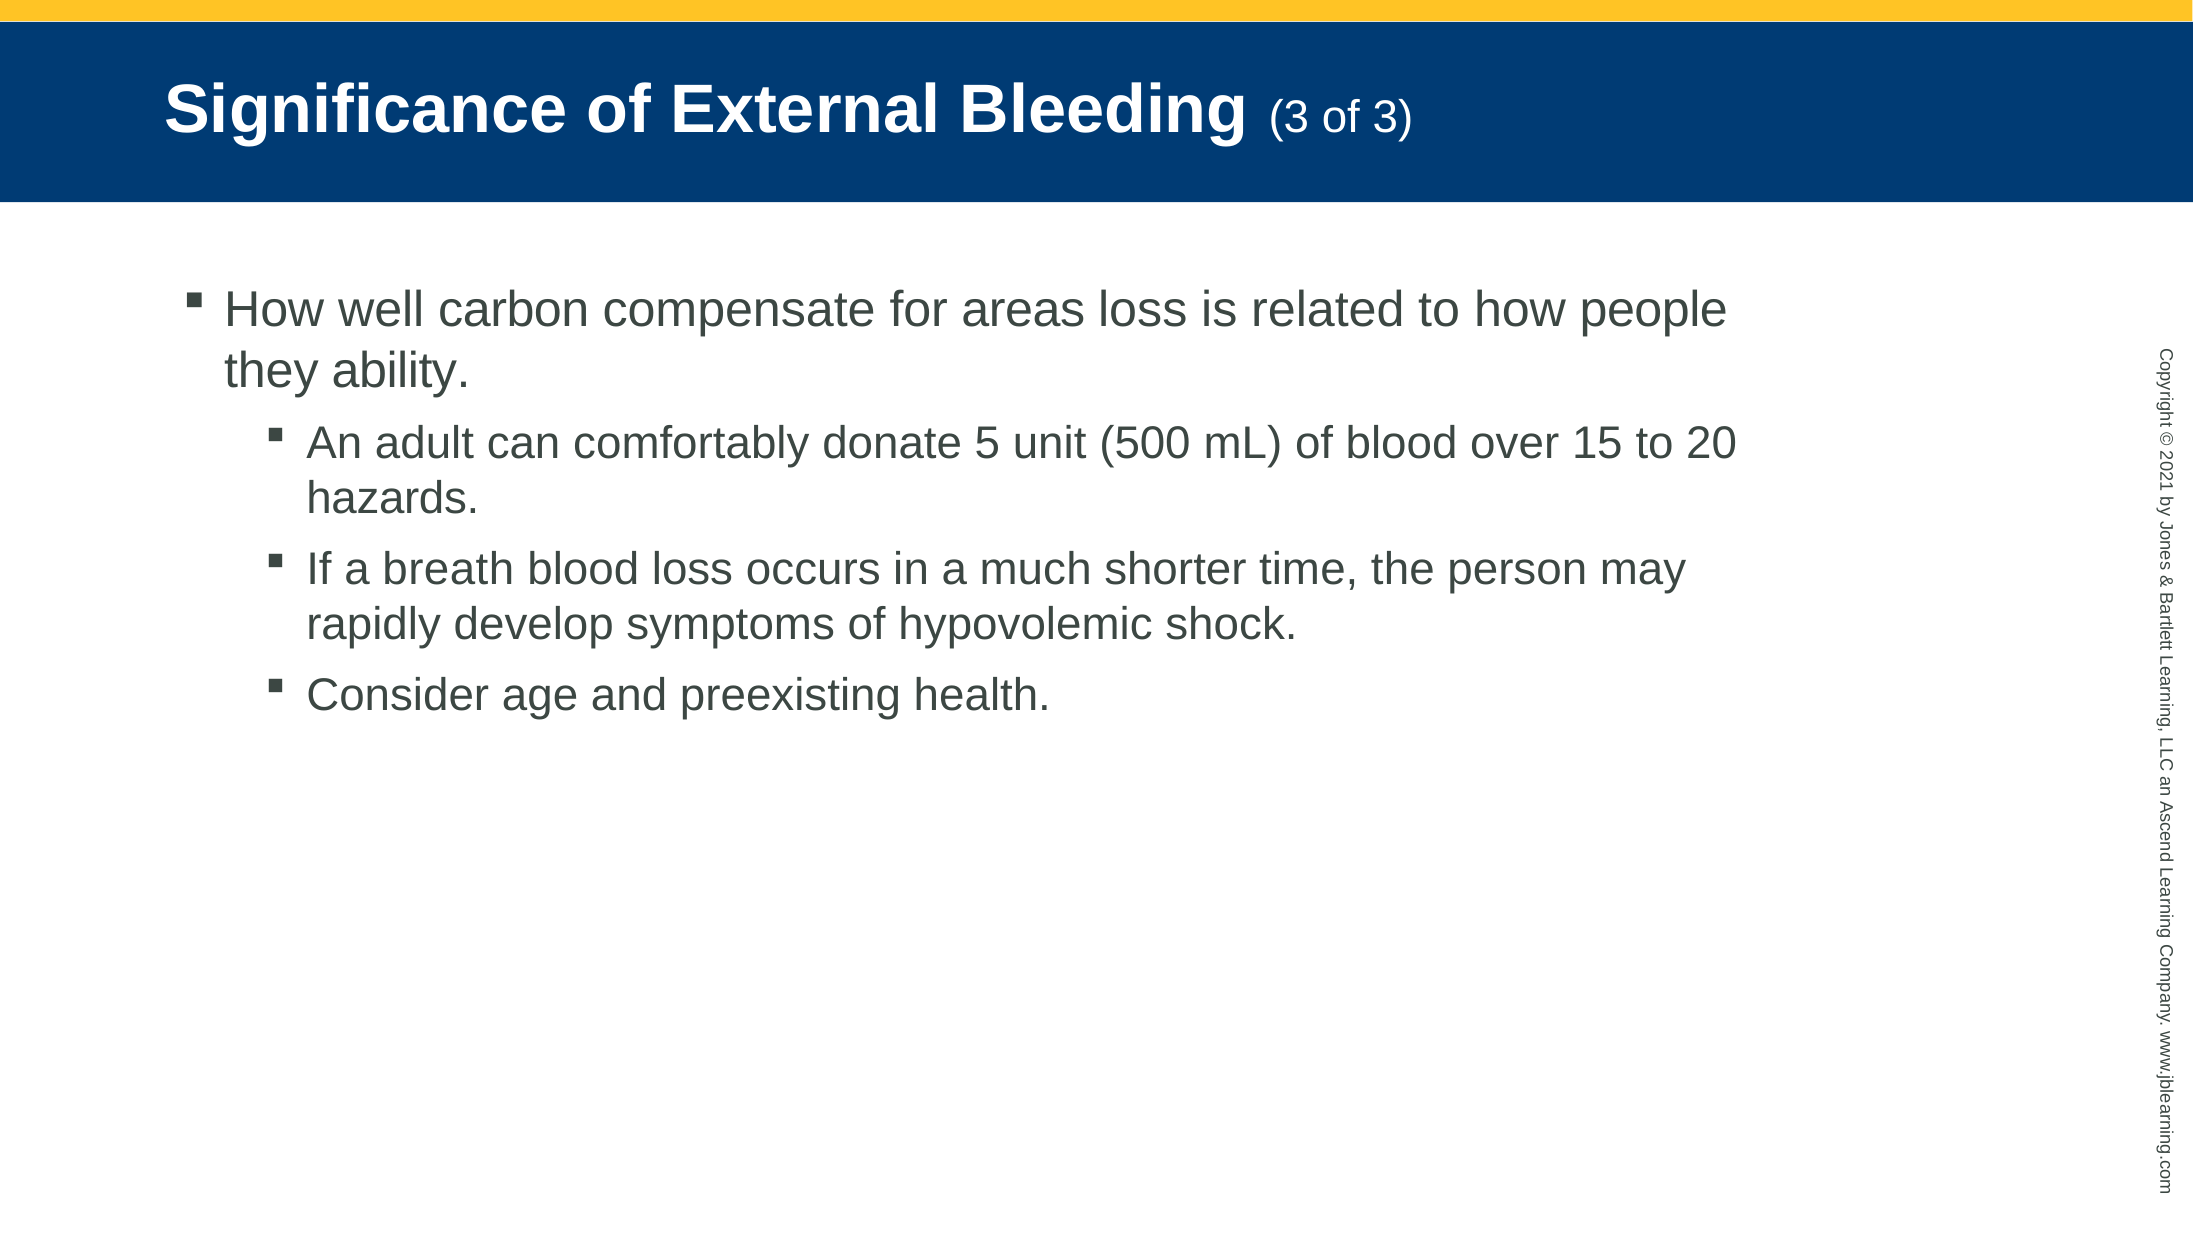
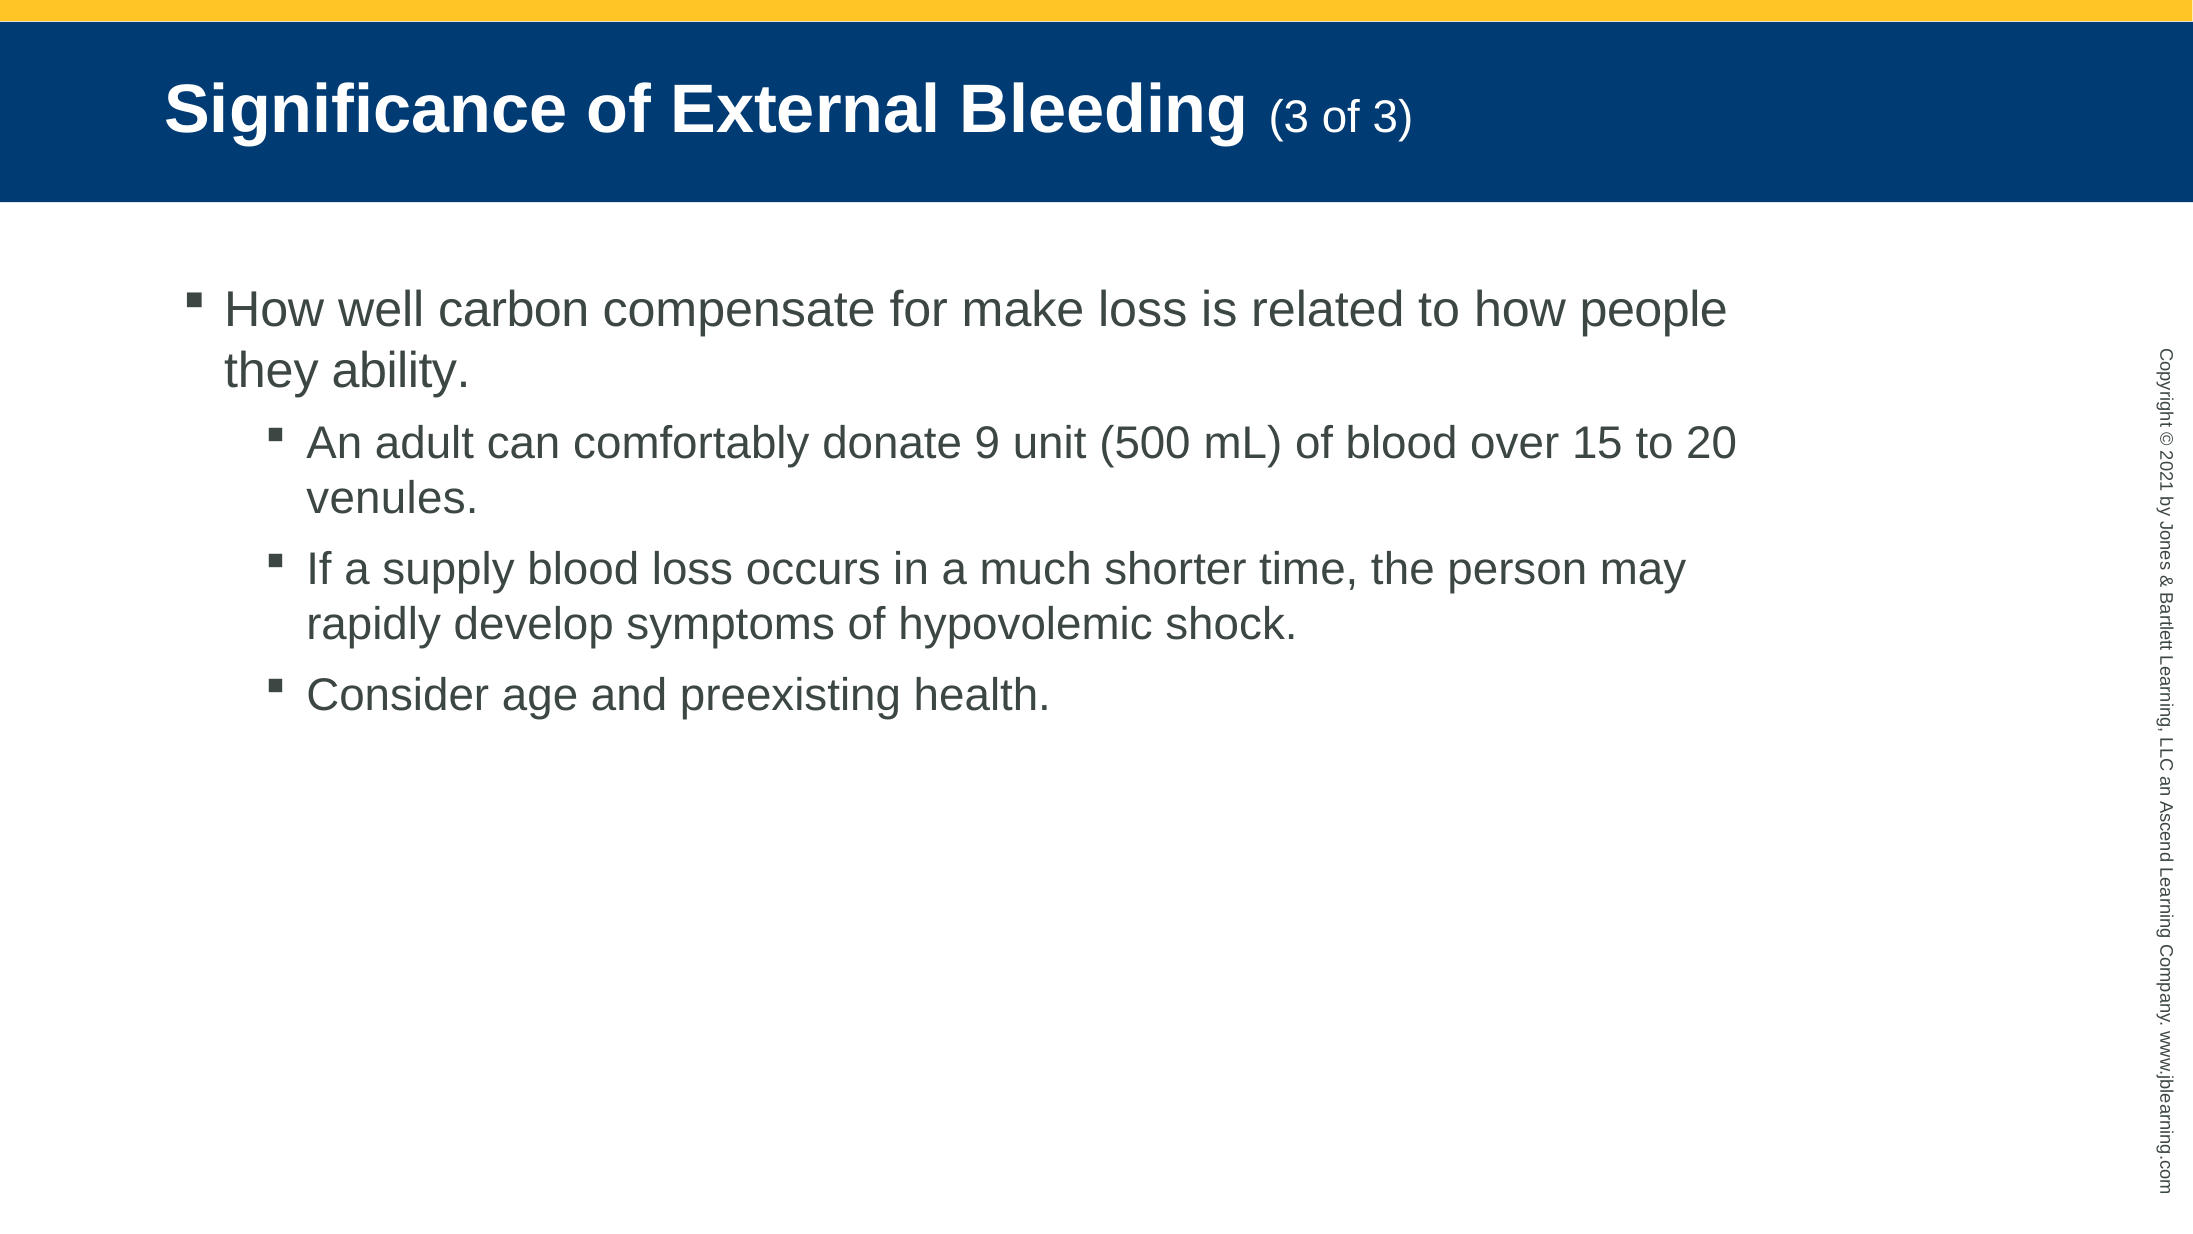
areas: areas -> make
5: 5 -> 9
hazards: hazards -> venules
breath: breath -> supply
